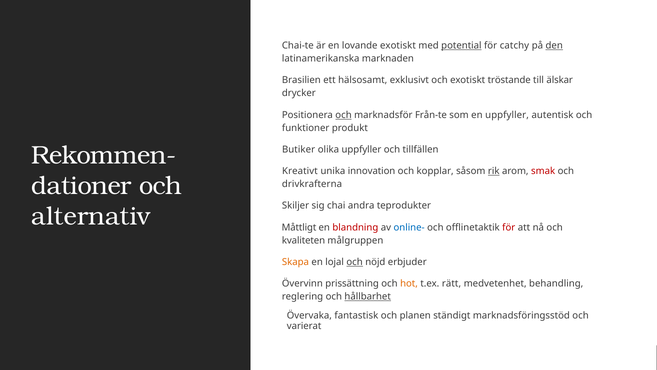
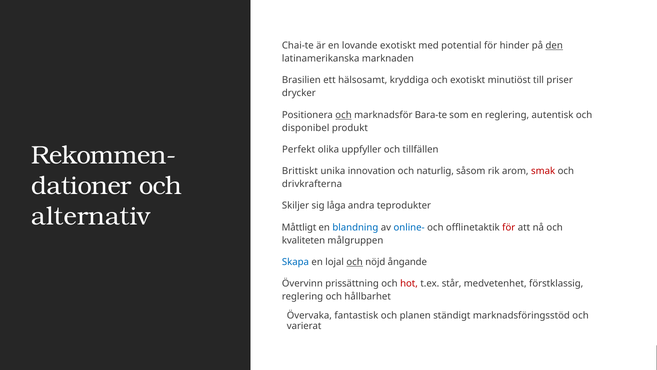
potential underline: present -> none
catchy: catchy -> hinder
exklusivt: exklusivt -> kryddiga
tröstande: tröstande -> minutiöst
älskar: älskar -> priser
Från-te: Från-te -> Bara-te
en uppfyller: uppfyller -> reglering
funktioner: funktioner -> disponibel
Butiker: Butiker -> Perfekt
Kreativt: Kreativt -> Brittiskt
kopplar: kopplar -> naturlig
rik underline: present -> none
chai: chai -> låga
blandning colour: red -> blue
Skapa colour: orange -> blue
erbjuder: erbjuder -> ångande
hot colour: orange -> red
rätt: rätt -> står
behandling: behandling -> förstklassig
hållbarhet underline: present -> none
